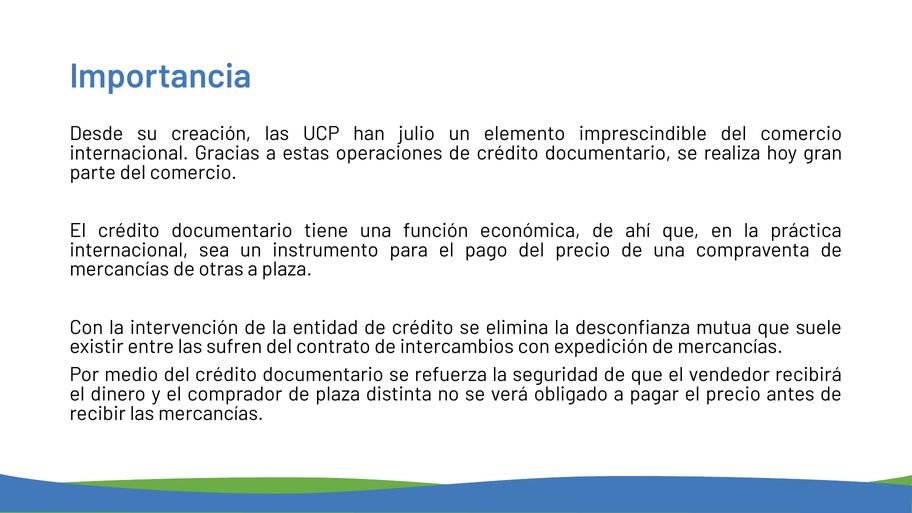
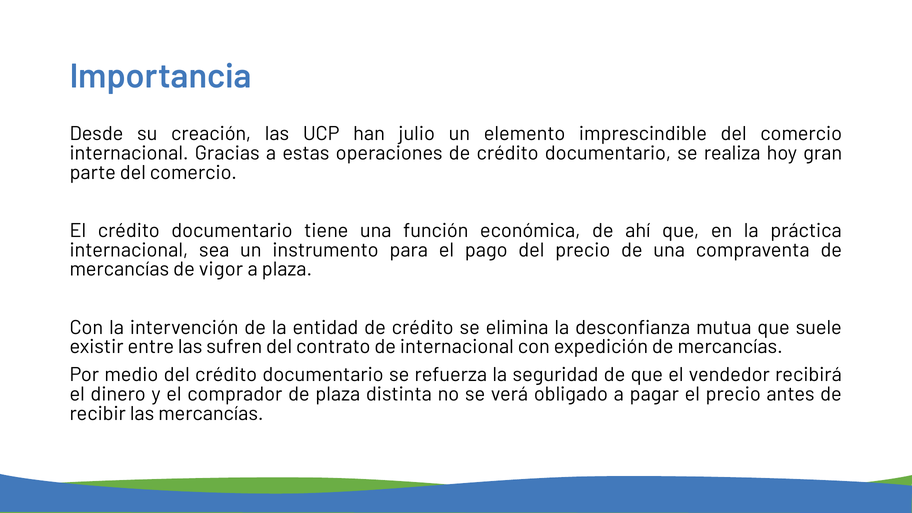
otras: otras -> vigor
de intercambios: intercambios -> internacional
